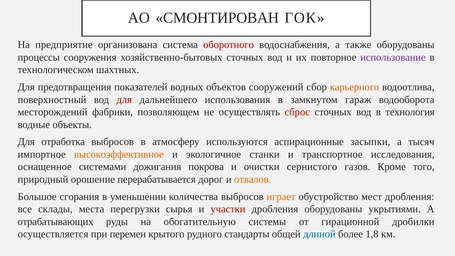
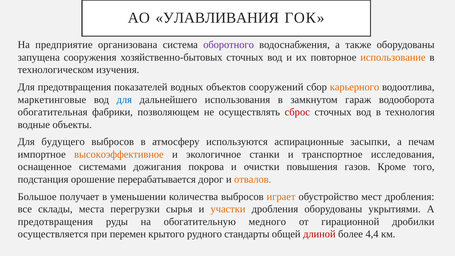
СМОНТИРОВАН: СМОНТИРОВАН -> УЛАВЛИВАНИЯ
оборотного colour: red -> purple
процессы: процессы -> запущена
использование colour: purple -> orange
шахтных: шахтных -> изучения
поверхностный: поверхностный -> маркетинговые
для at (124, 100) colour: red -> blue
месторождений: месторождений -> обогатительная
отработка: отработка -> будущего
тысяч: тысяч -> печам
сернистого: сернистого -> повышения
природный: природный -> подстанция
сгорания: сгорания -> получает
участки colour: red -> orange
отрабатывающих at (55, 222): отрабатывающих -> предотвращения
системы: системы -> медного
длиной colour: blue -> red
1,8: 1,8 -> 4,4
